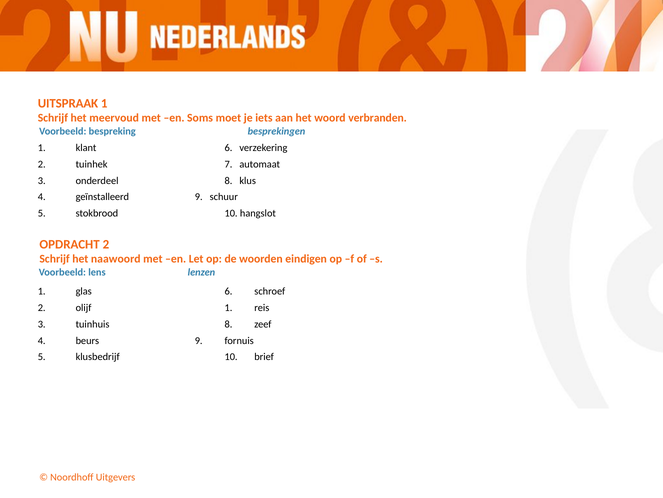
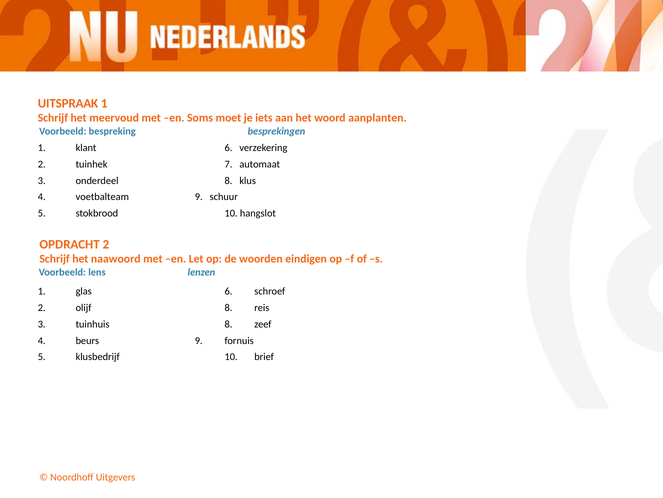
verbranden: verbranden -> aanplanten
geïnstalleerd: geïnstalleerd -> voetbalteam
olijf 1: 1 -> 8
